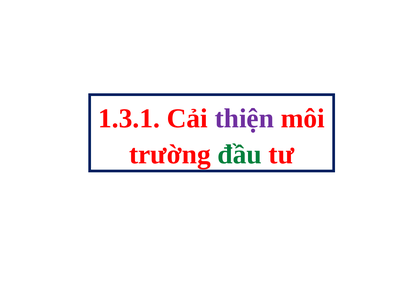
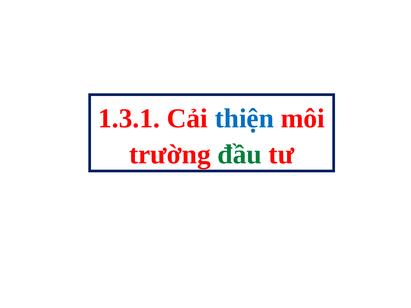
thiện colour: purple -> blue
